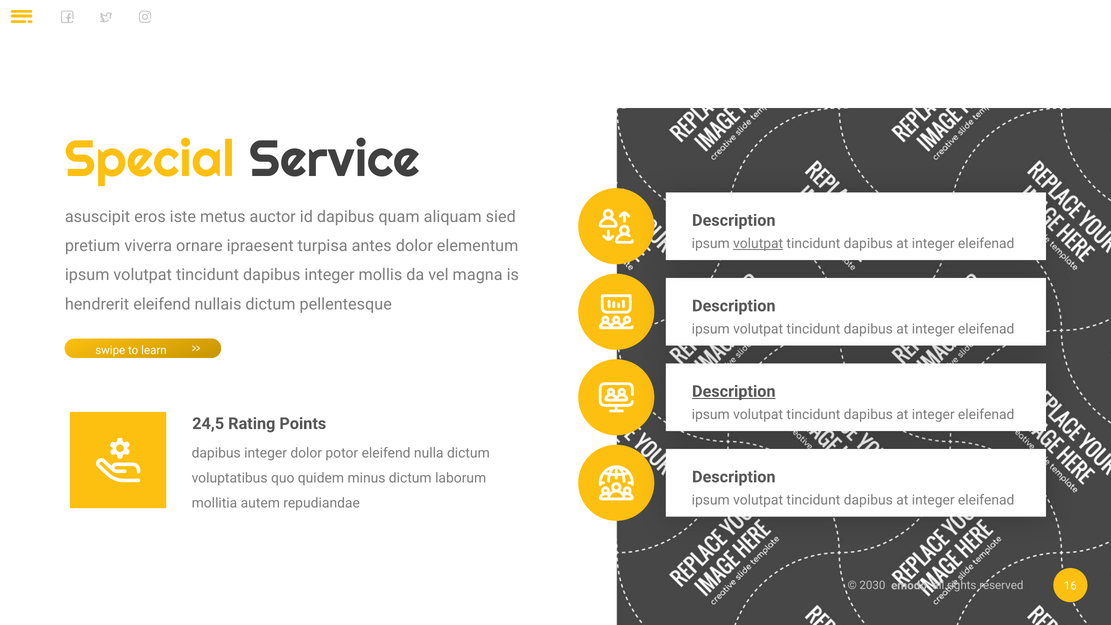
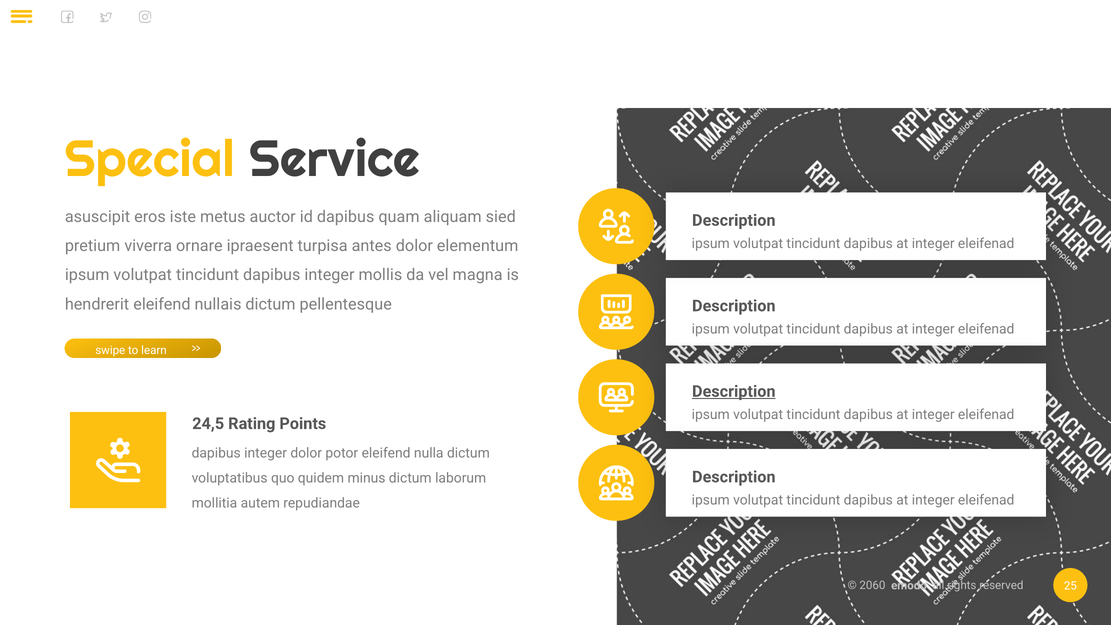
volutpat at (758, 243) underline: present -> none
2030: 2030 -> 2060
16: 16 -> 25
